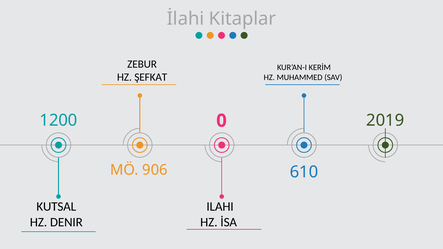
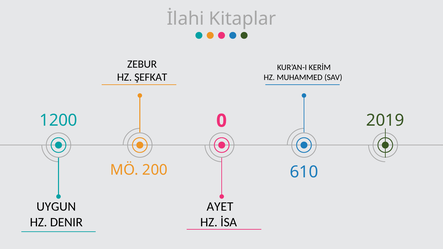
906: 906 -> 200
KUTSAL: KUTSAL -> UYGUN
ILAHI: ILAHI -> AYET
